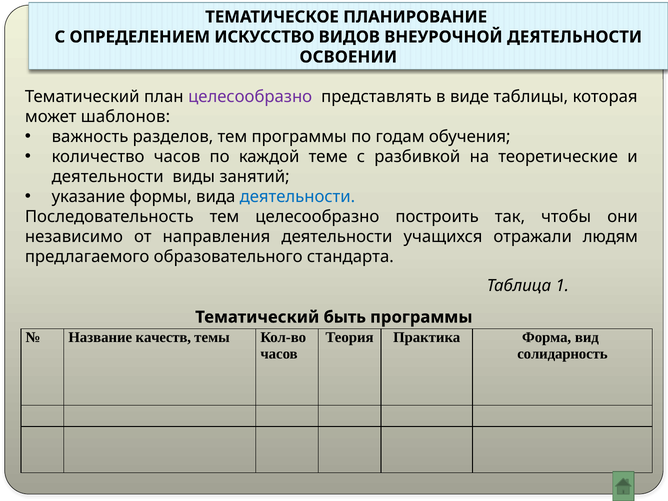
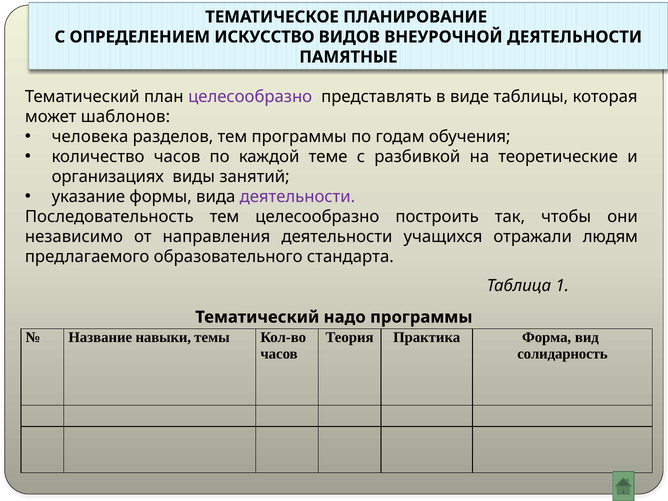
ОСВОЕНИИ: ОСВОЕНИИ -> ПАМЯТНЫЕ
важность: важность -> человека
деятельности at (108, 177): деятельности -> организациях
деятельности at (297, 197) colour: blue -> purple
быть: быть -> надо
качеств: качеств -> навыки
